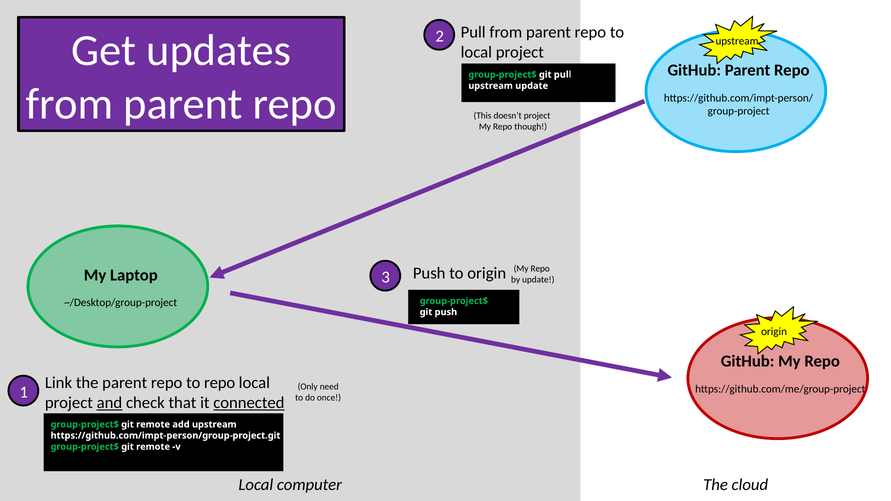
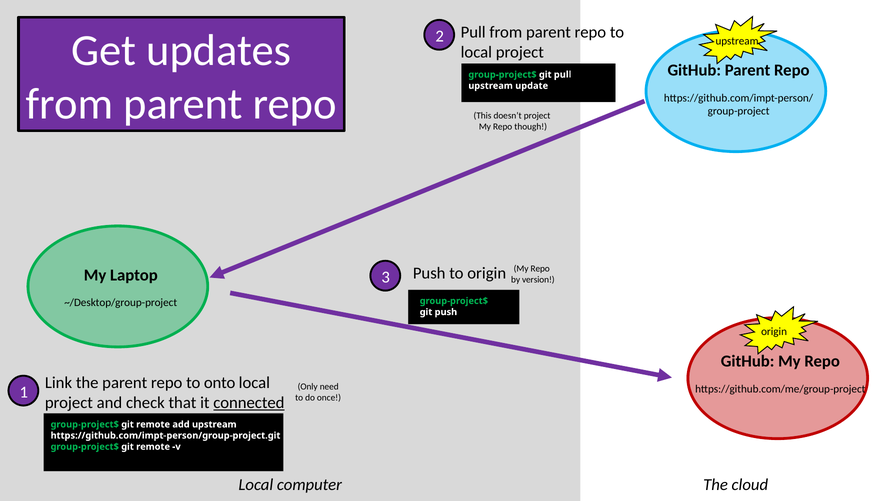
by update: update -> version
to repo: repo -> onto
and underline: present -> none
